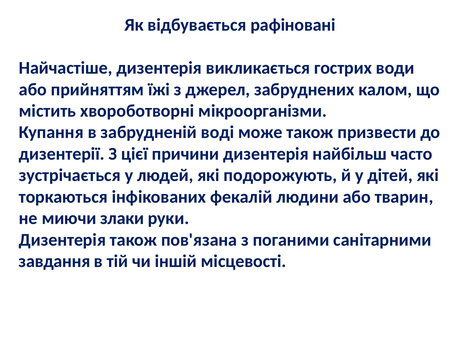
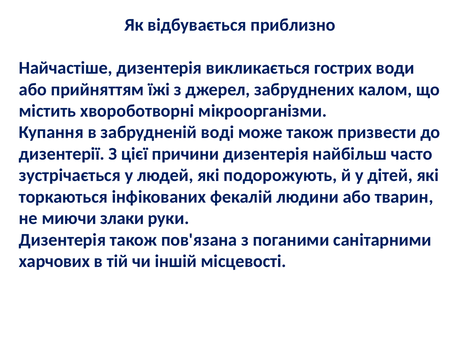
рафіновані: рафіновані -> приблизно
завдання: завдання -> харчових
